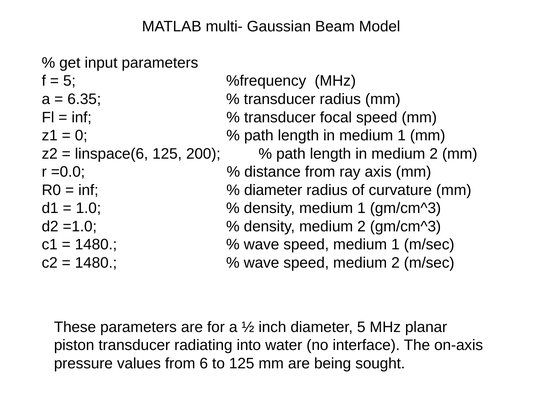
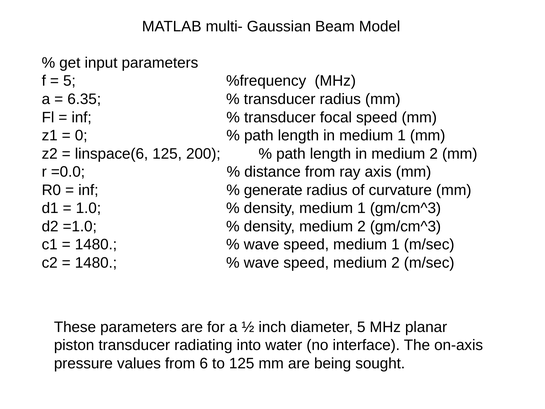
diameter at (273, 190): diameter -> generate
